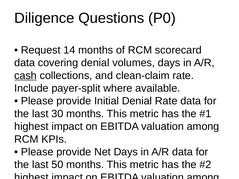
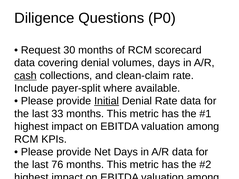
14: 14 -> 30
Initial underline: none -> present
30: 30 -> 33
50: 50 -> 76
